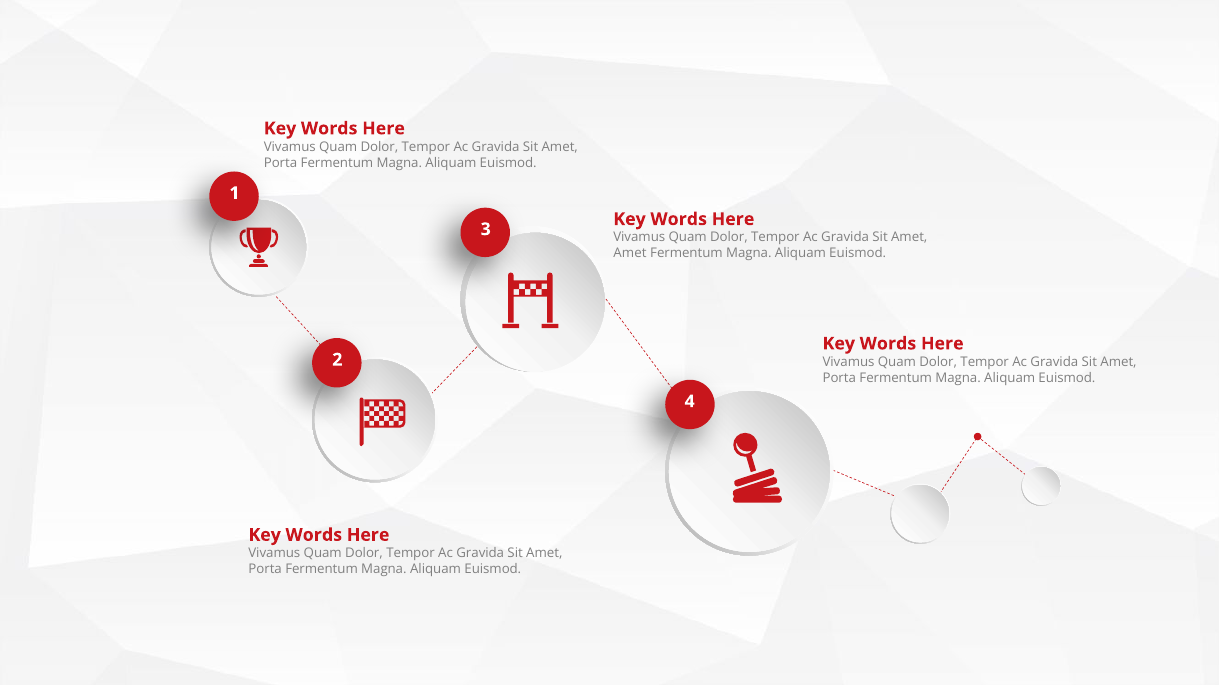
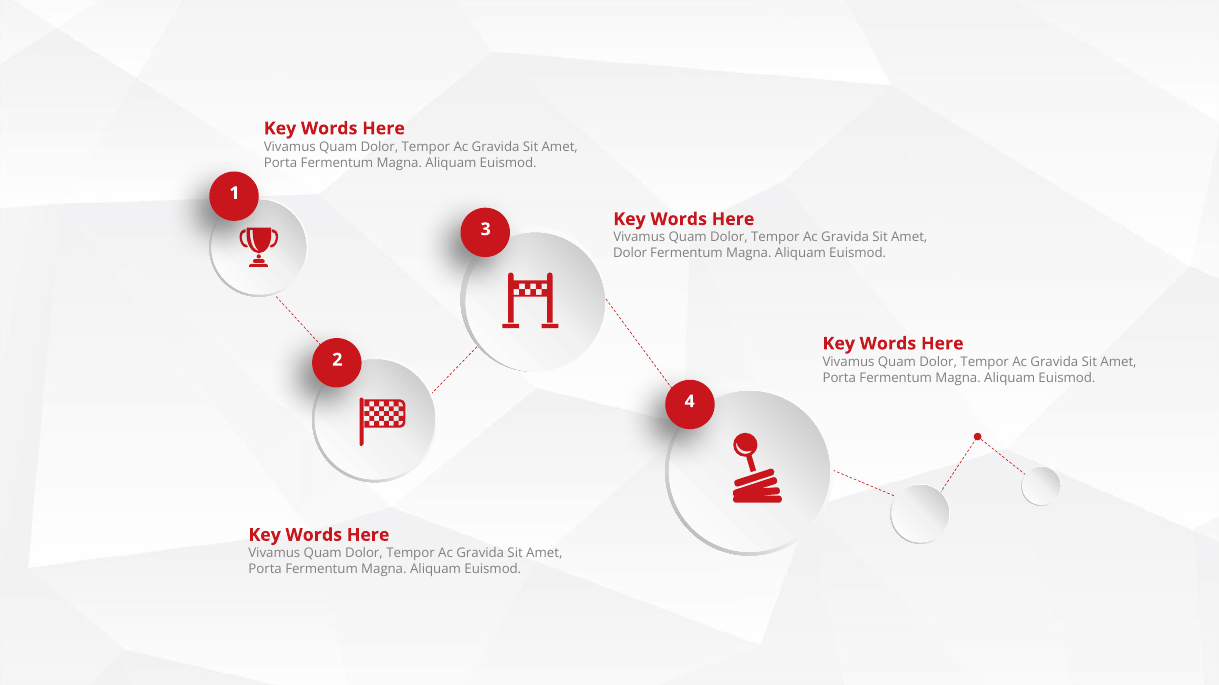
Amet at (630, 254): Amet -> Dolor
